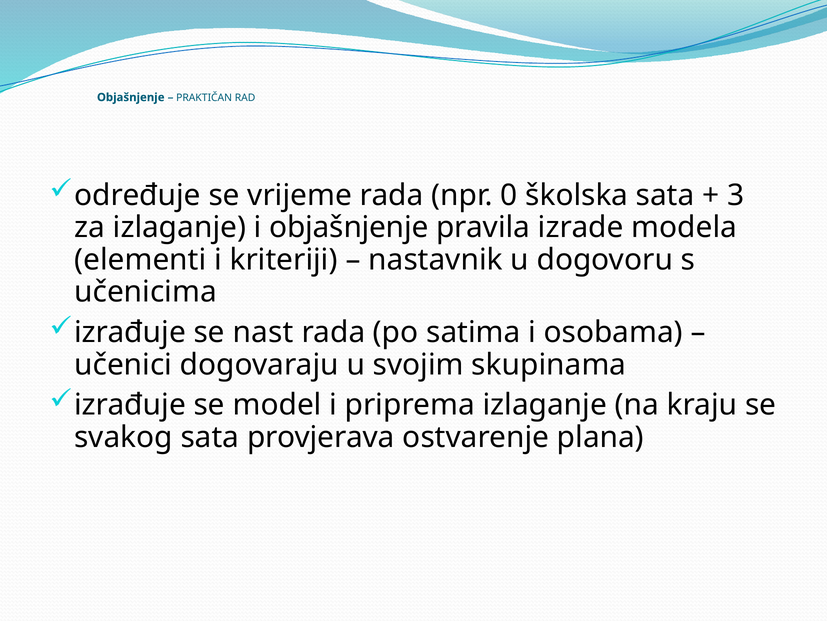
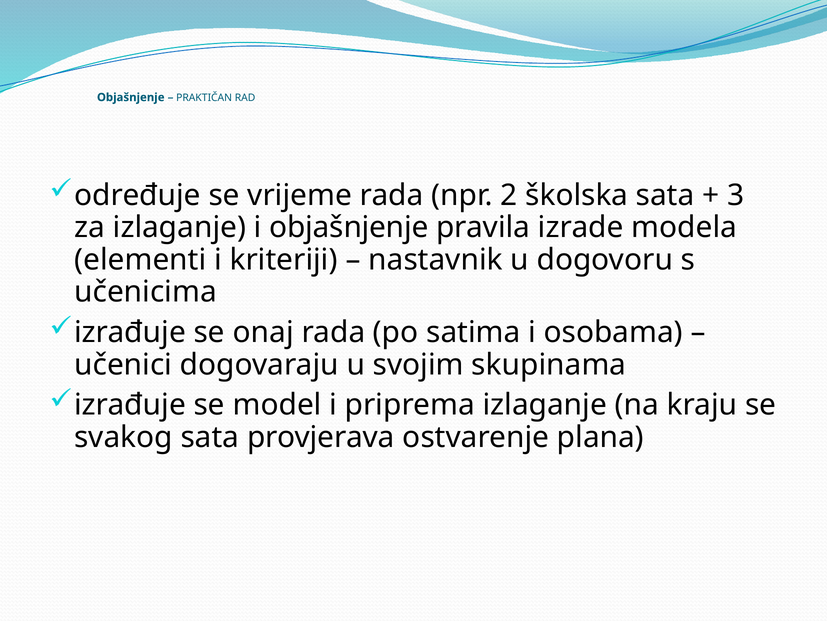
0: 0 -> 2
nast: nast -> onaj
